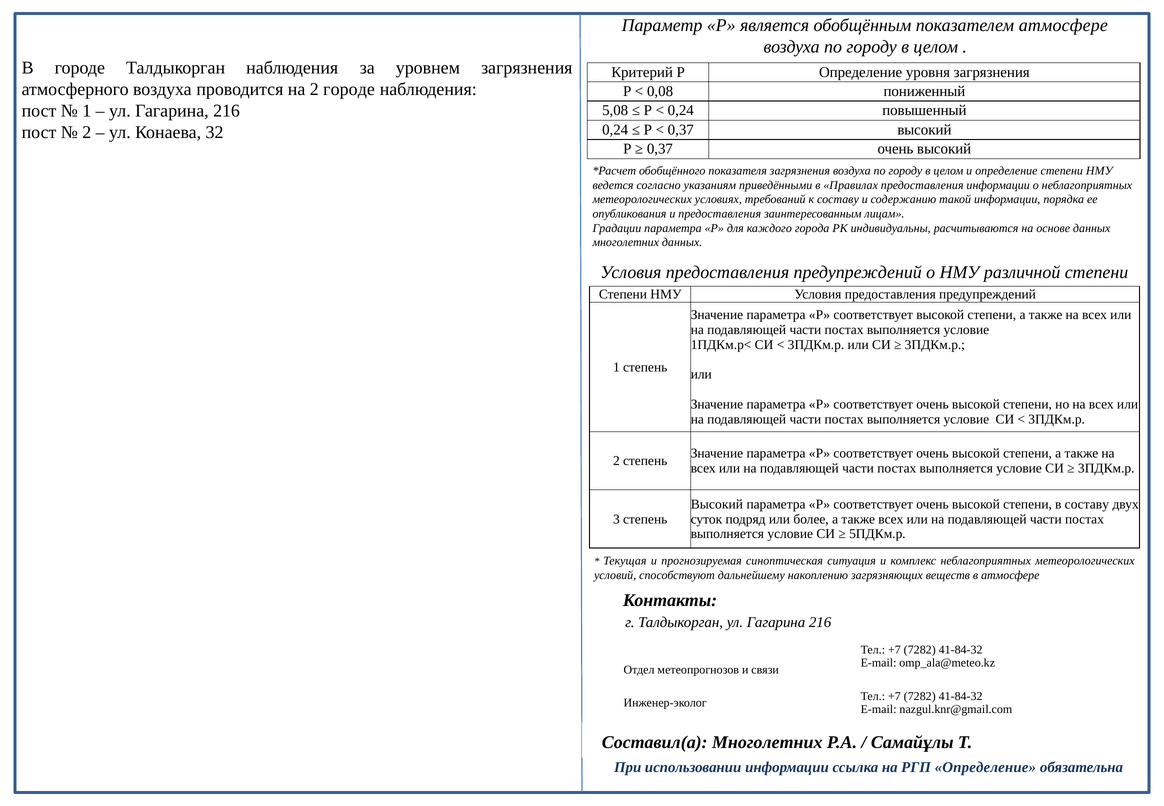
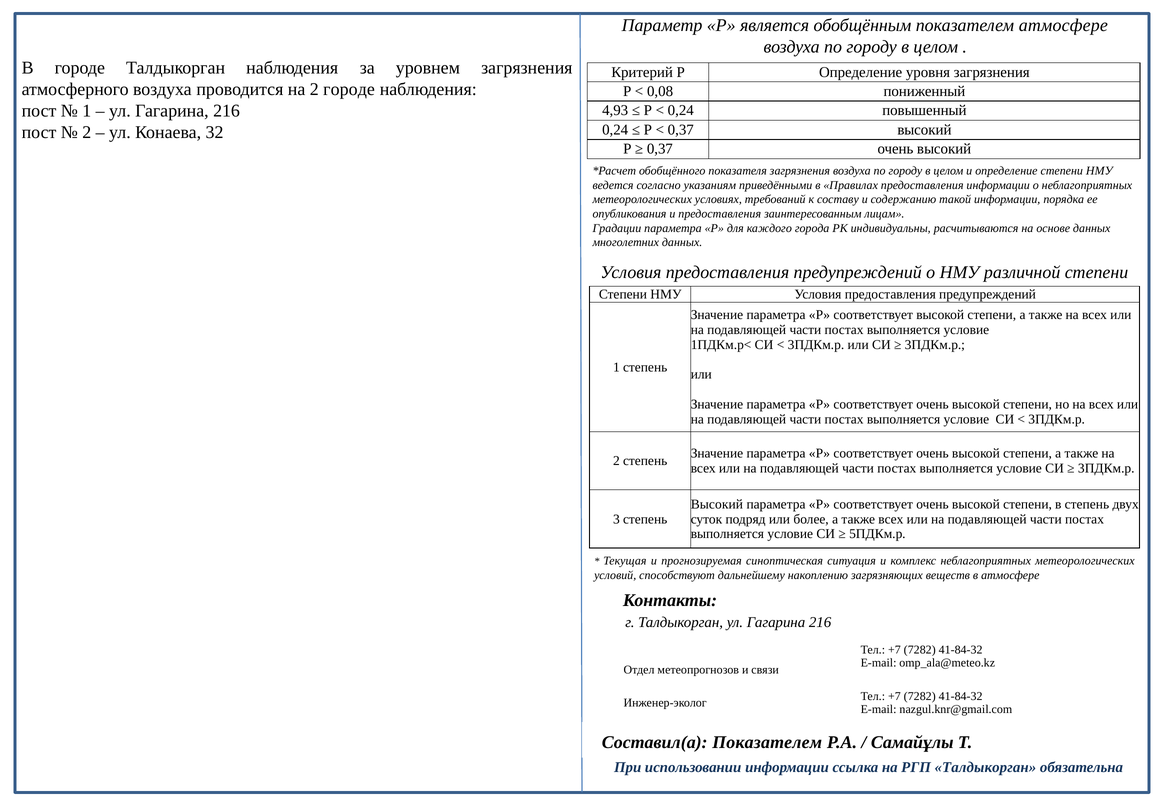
5,08: 5,08 -> 4,93
в составу: составу -> степень
Составил(а Многолетних: Многолетних -> Показателем
РГП Определение: Определение -> Талдыкорган
